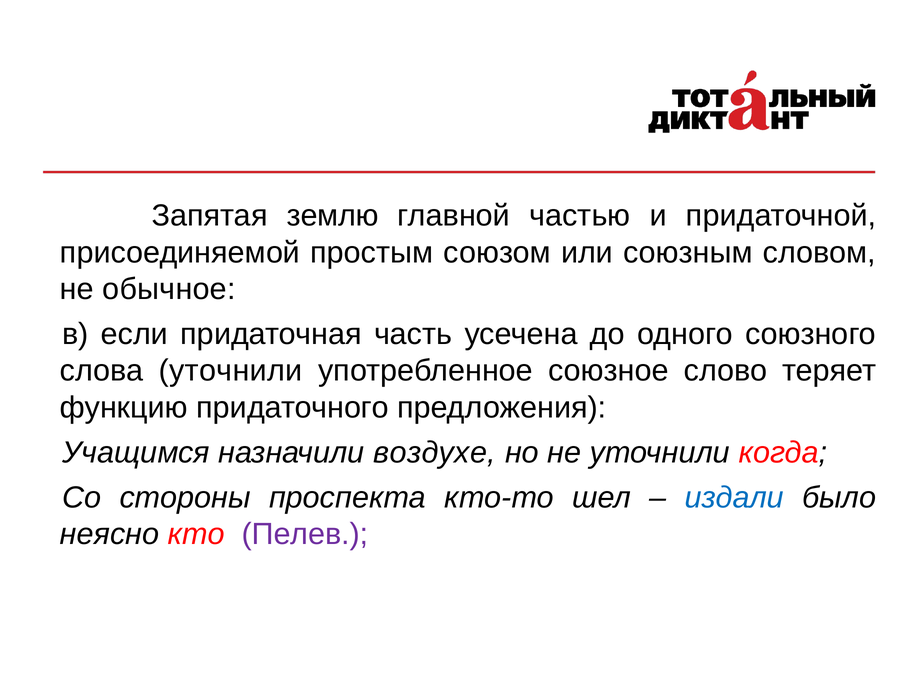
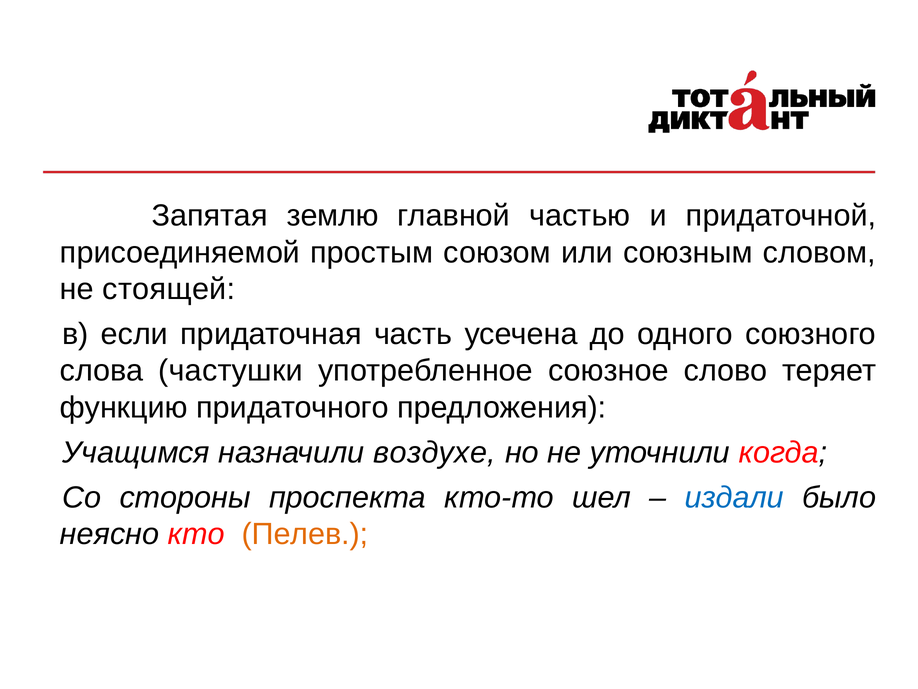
обычное: обычное -> стоящей
слова уточнили: уточнили -> частушки
Пелев colour: purple -> orange
